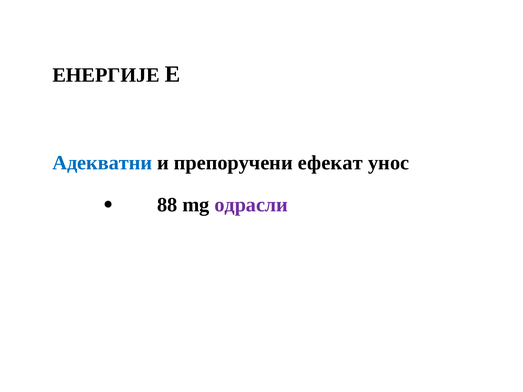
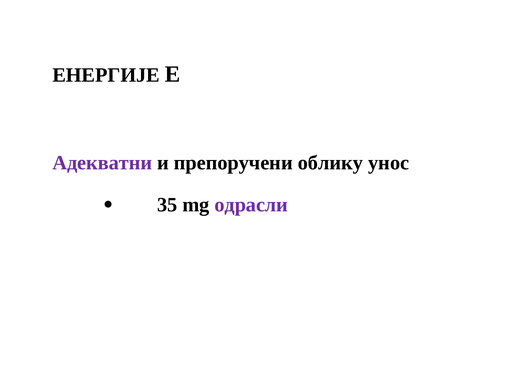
Адекватни colour: blue -> purple
ефекат: ефекат -> облику
88: 88 -> 35
